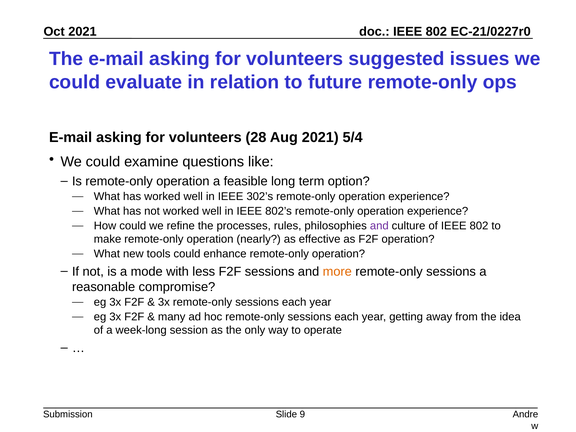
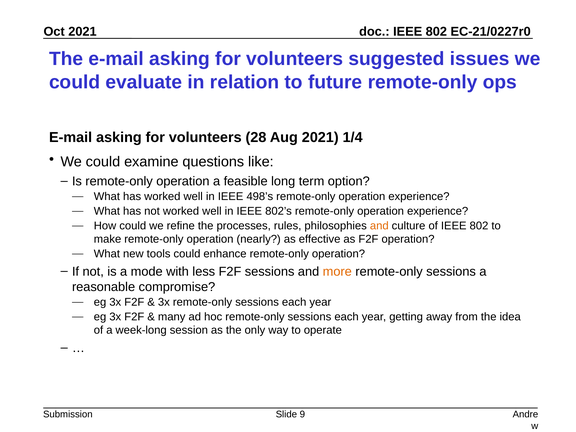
5/4: 5/4 -> 1/4
302’s: 302’s -> 498’s
and at (379, 226) colour: purple -> orange
